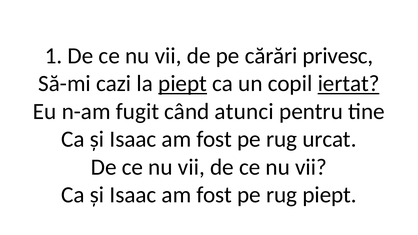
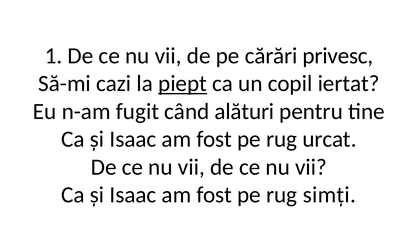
iertat underline: present -> none
atunci: atunci -> alături
rug piept: piept -> simți
